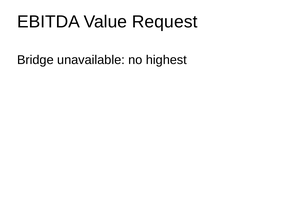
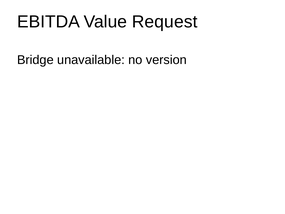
highest: highest -> version
